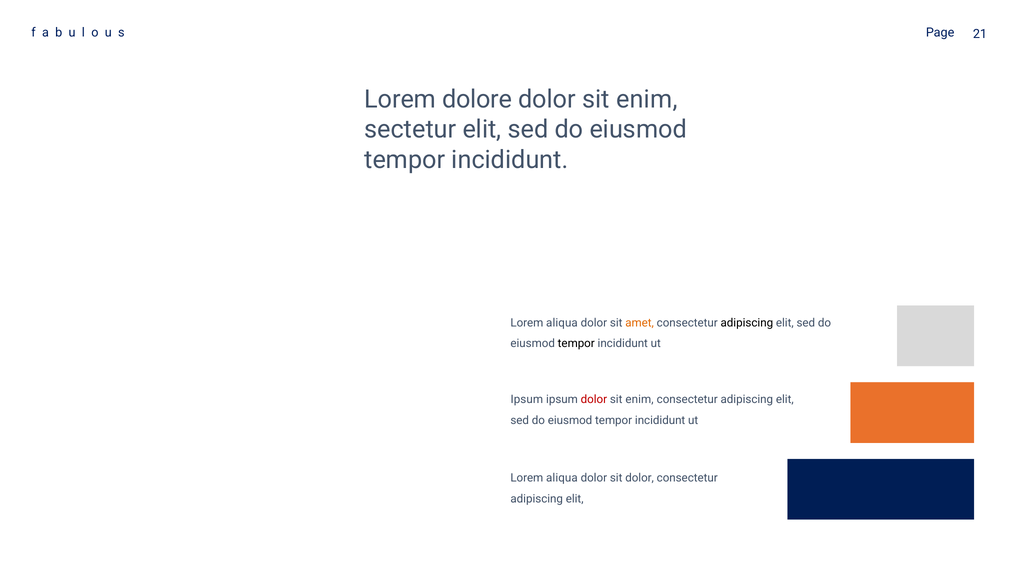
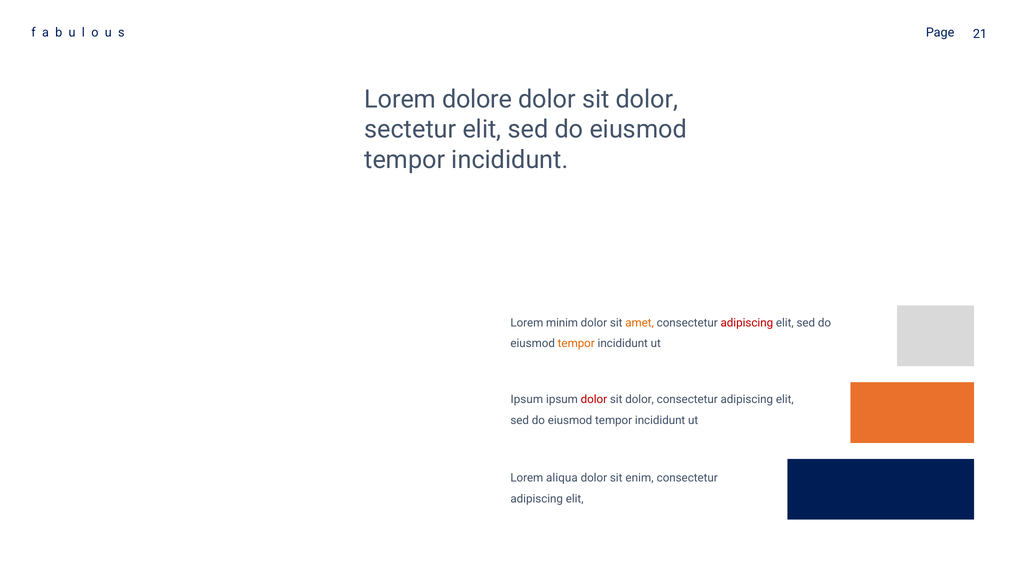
enim at (647, 99): enim -> dolor
aliqua at (562, 323): aliqua -> minim
adipiscing at (747, 323) colour: black -> red
tempor at (576, 343) colour: black -> orange
enim at (640, 399): enim -> dolor
sit dolor: dolor -> enim
